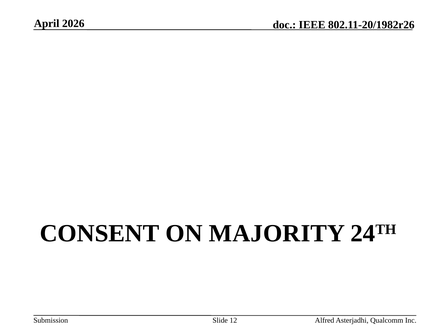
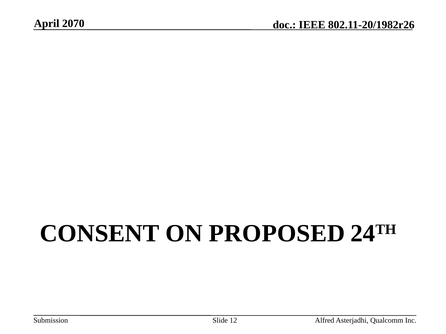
2026: 2026 -> 2070
MAJORITY: MAJORITY -> PROPOSED
